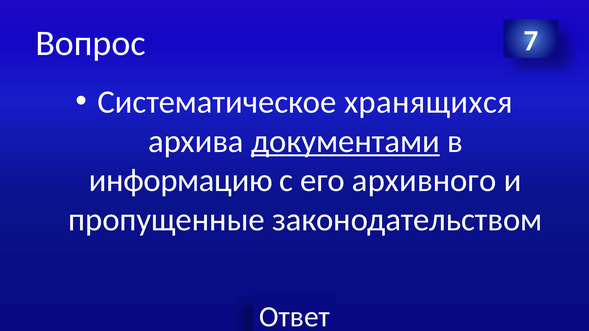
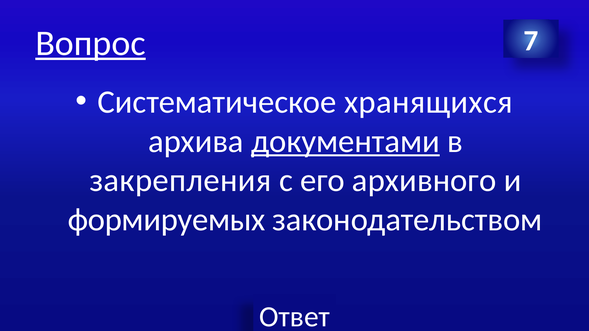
Вопрос underline: none -> present
информацию: информацию -> закрепления
пропущенные: пропущенные -> формируемых
